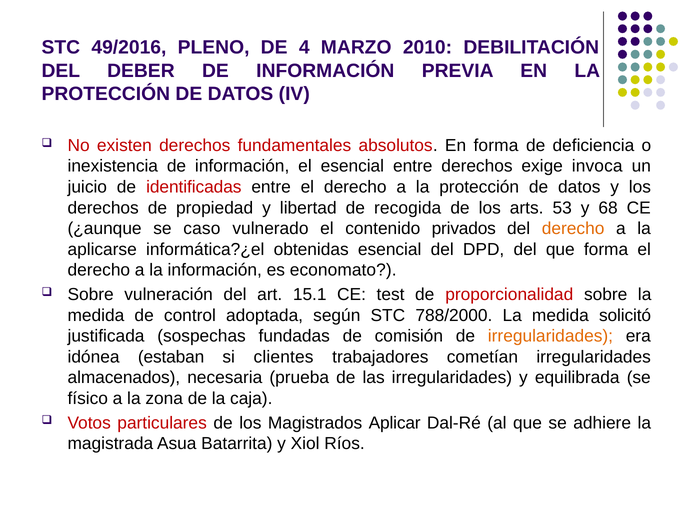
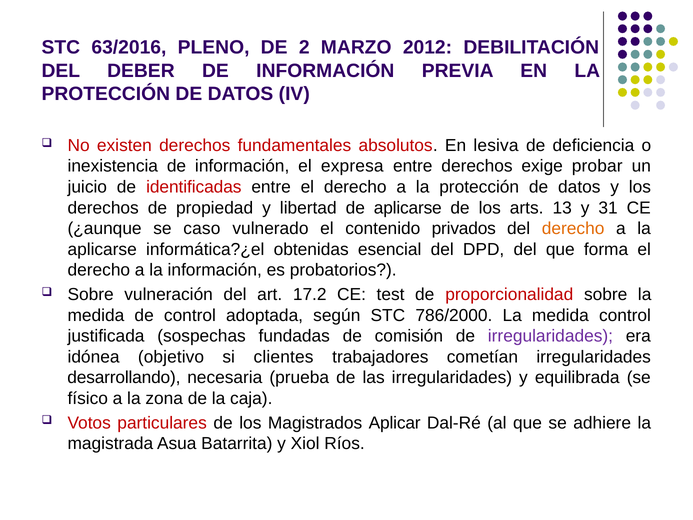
49/2016: 49/2016 -> 63/2016
4: 4 -> 2
2010: 2010 -> 2012
En forma: forma -> lesiva
el esencial: esencial -> expresa
invoca: invoca -> probar
de recogida: recogida -> aplicarse
53: 53 -> 13
68: 68 -> 31
economato: economato -> probatorios
15.1: 15.1 -> 17.2
788/2000: 788/2000 -> 786/2000
medida solicitó: solicitó -> control
irregularidades at (550, 336) colour: orange -> purple
estaban: estaban -> objetivo
almacenados: almacenados -> desarrollando
